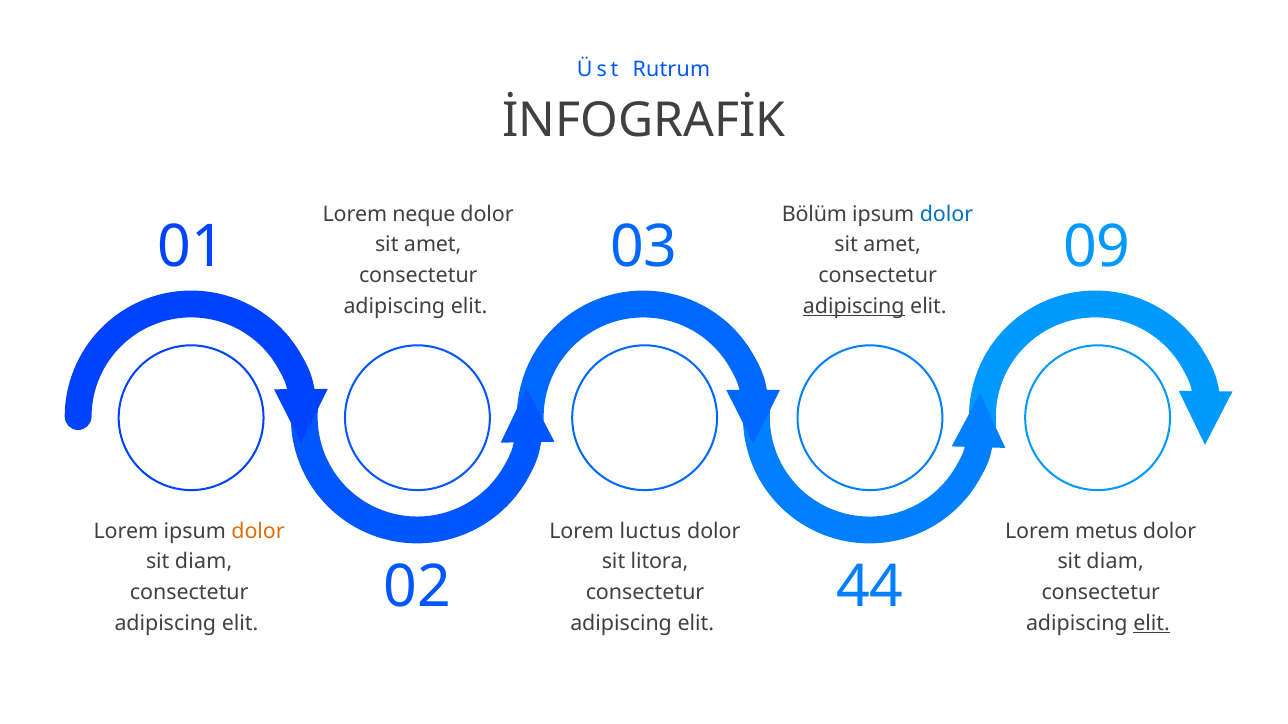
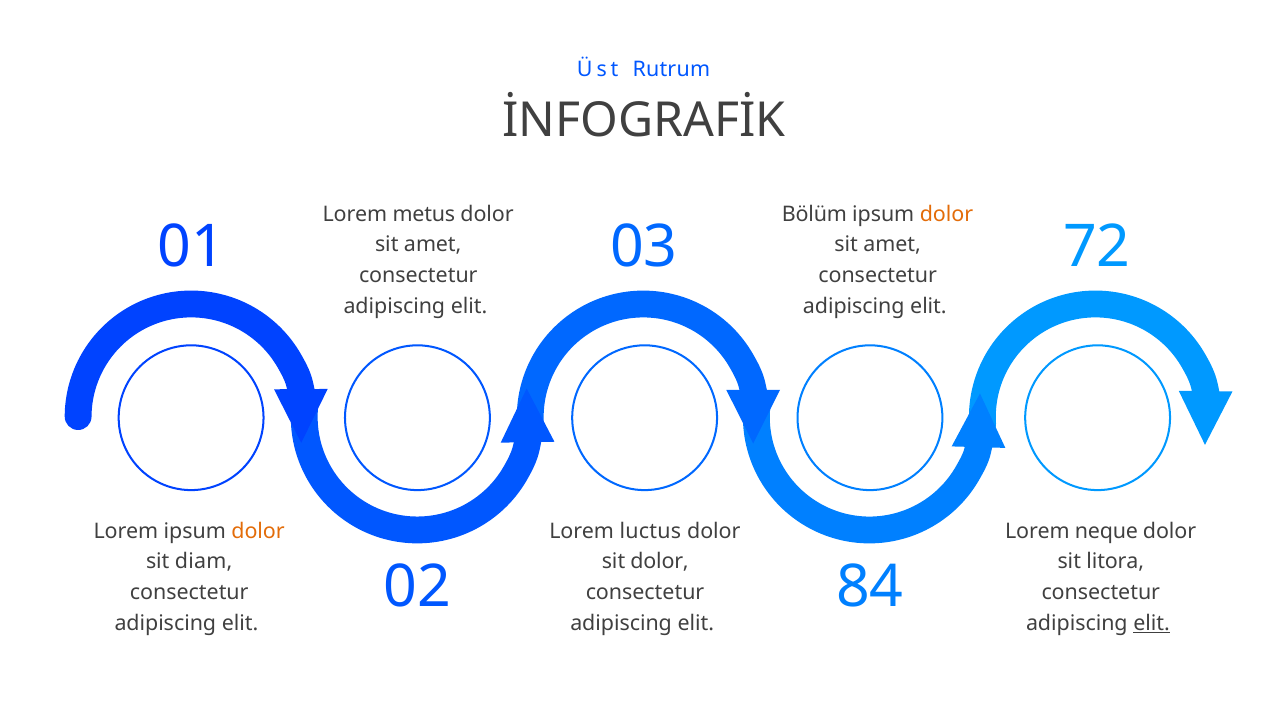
neque: neque -> metus
dolor at (946, 214) colour: blue -> orange
09: 09 -> 72
adipiscing at (854, 307) underline: present -> none
metus: metus -> neque
sit litora: litora -> dolor
diam at (1115, 562): diam -> litora
44: 44 -> 84
